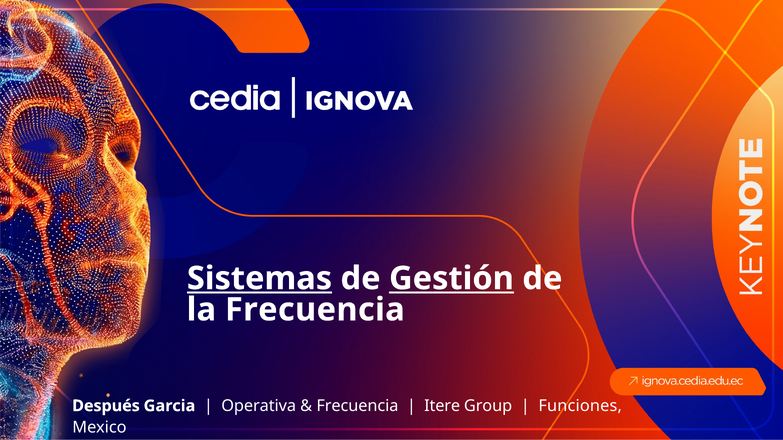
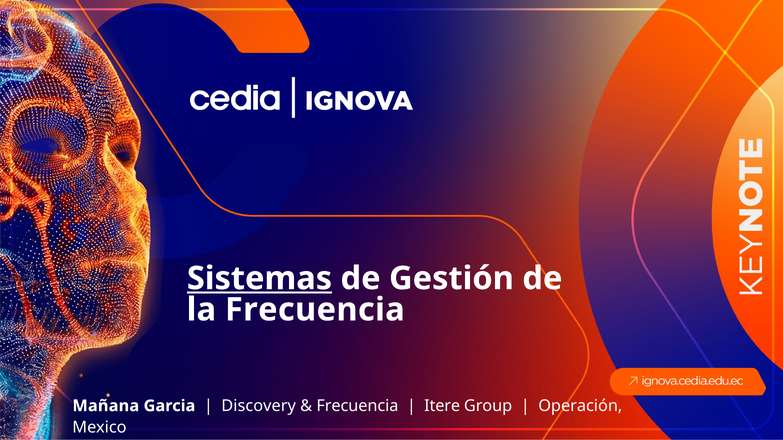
Gestión underline: present -> none
Después: Después -> Mañana
Operativa: Operativa -> Discovery
Funciones: Funciones -> Operación
